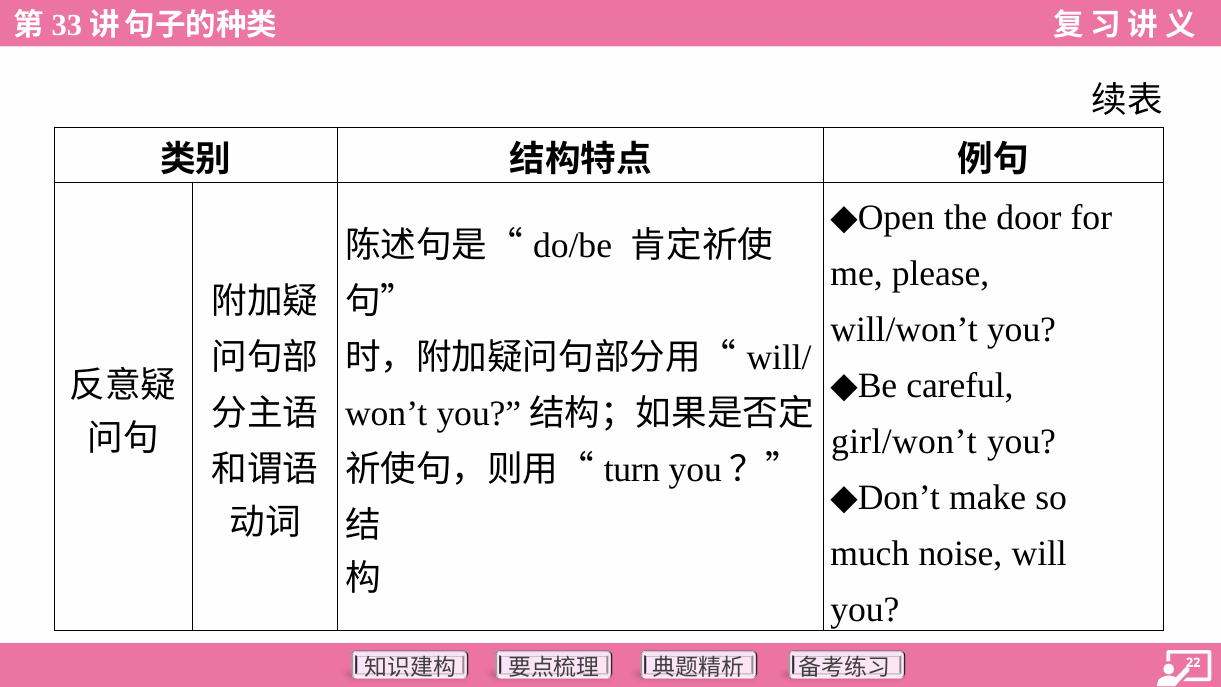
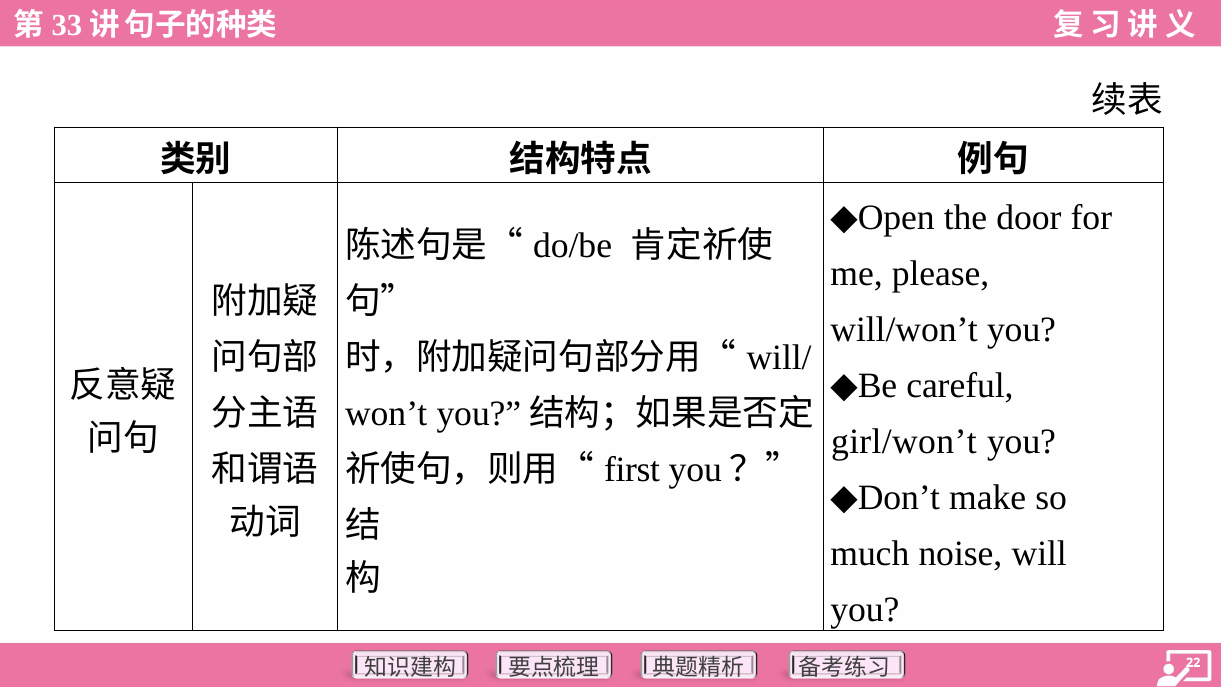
turn: turn -> first
